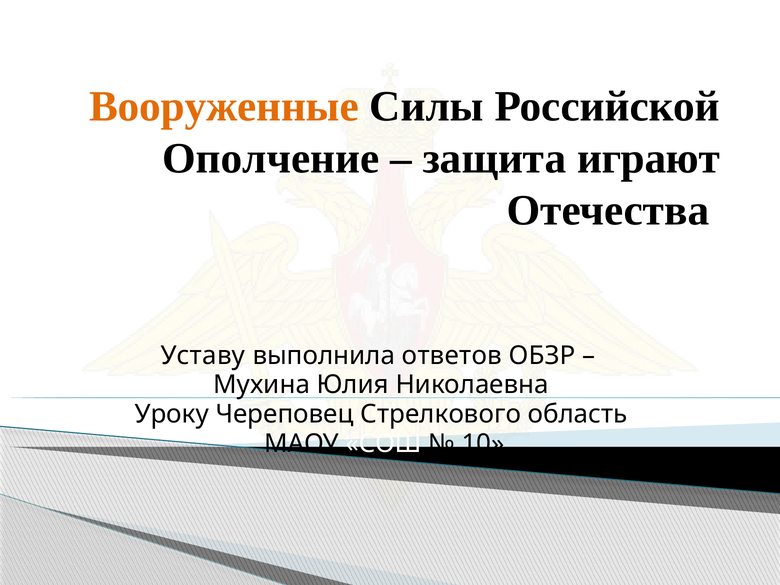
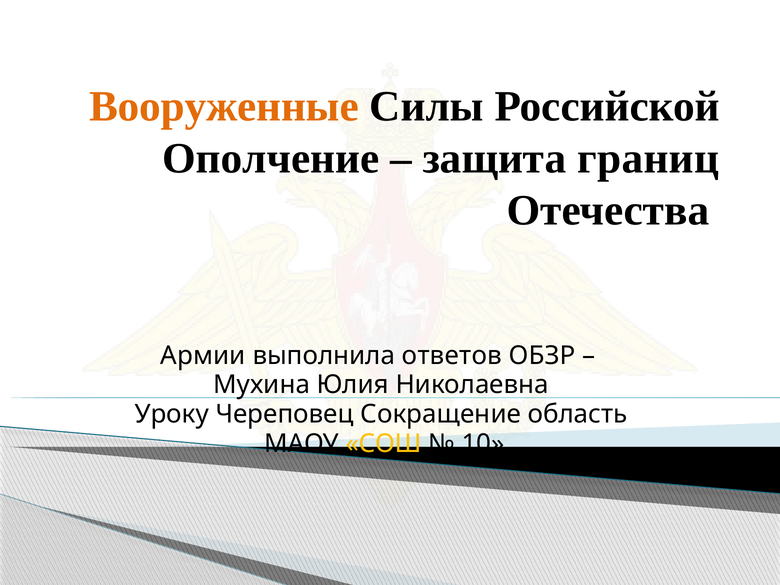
играют: играют -> границ
Уставу: Уставу -> Армии
Стрелкового: Стрелкового -> Сокращение
СОШ colour: white -> yellow
